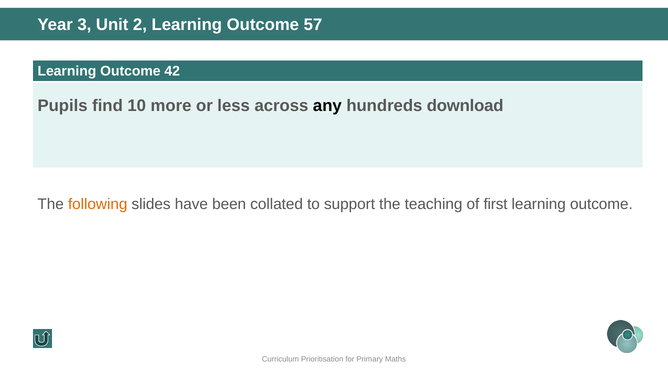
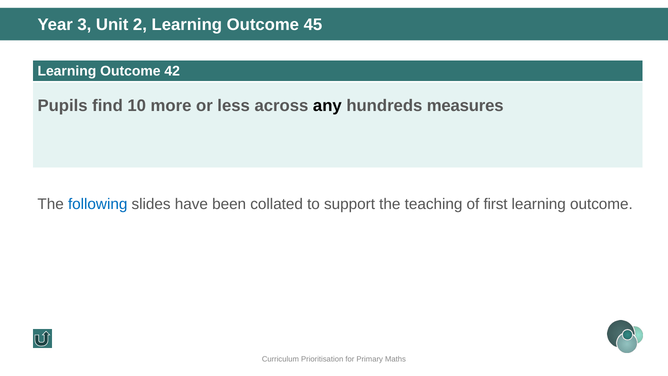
57: 57 -> 45
download: download -> measures
following colour: orange -> blue
